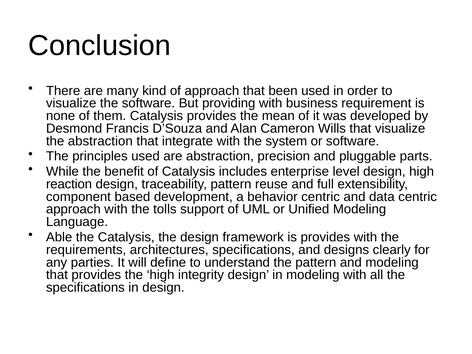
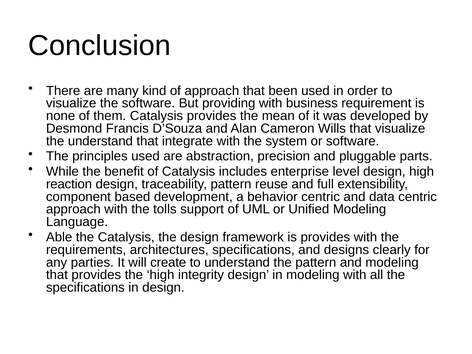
the abstraction: abstraction -> understand
define: define -> create
